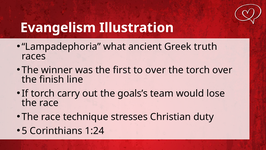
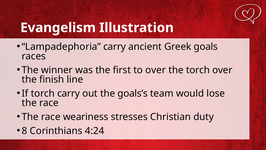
Lampadephoria what: what -> carry
truth: truth -> goals
technique: technique -> weariness
5: 5 -> 8
1:24: 1:24 -> 4:24
